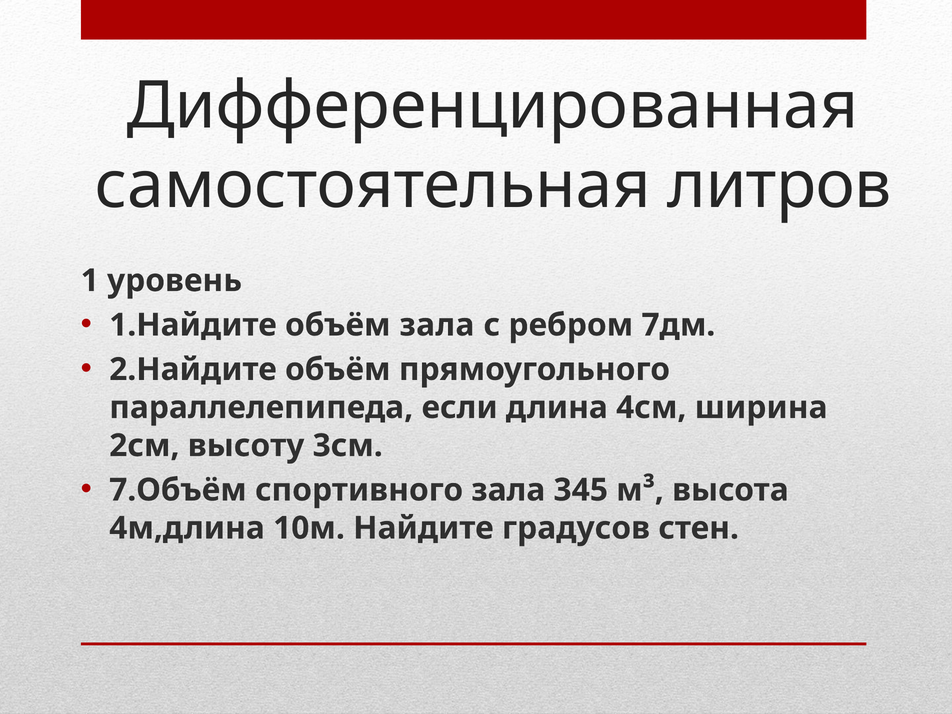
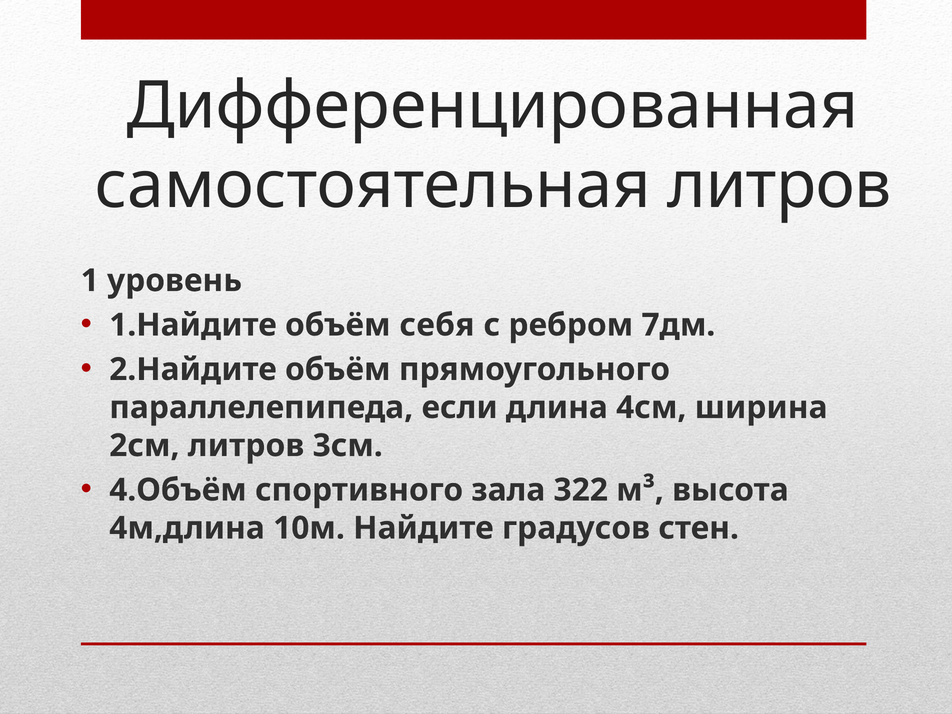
объём зала: зала -> себя
2см высоту: высоту -> литров
7.Объём: 7.Объём -> 4.Объём
345: 345 -> 322
